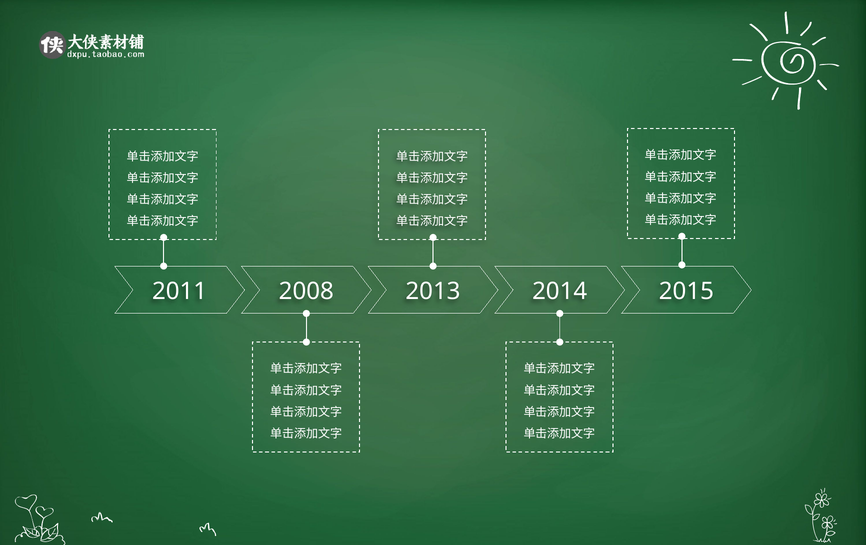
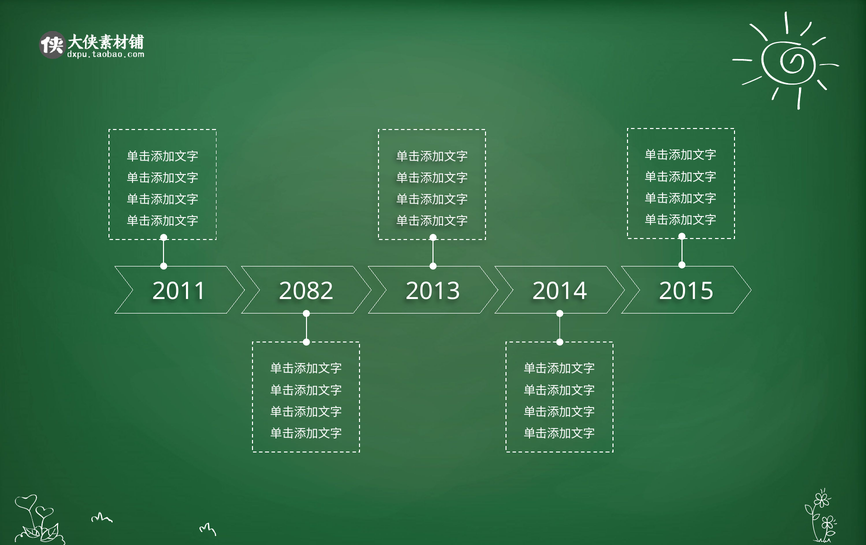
2008: 2008 -> 2082
